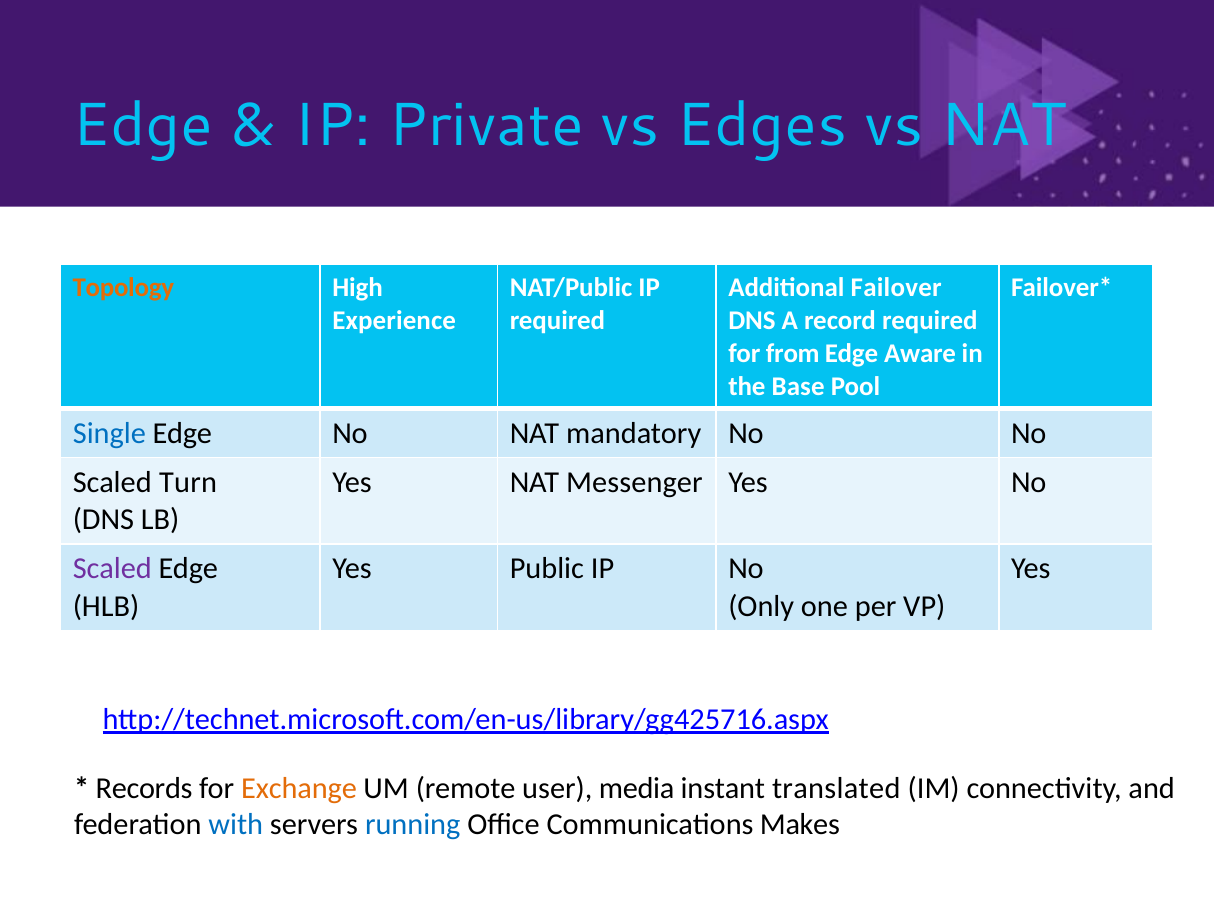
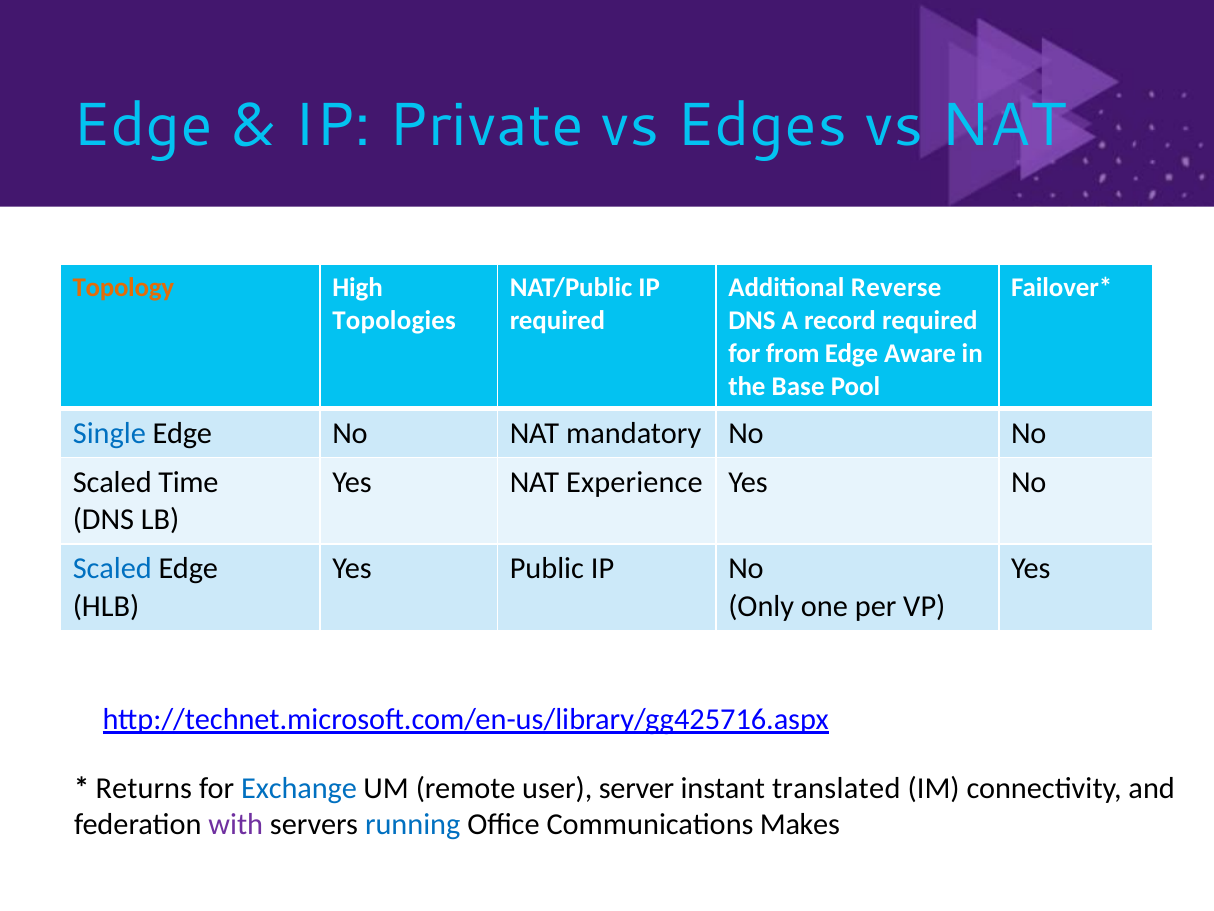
Failover: Failover -> Reverse
Experience: Experience -> Topologies
Turn: Turn -> Time
Messenger: Messenger -> Experience
Scaled at (112, 569) colour: purple -> blue
Records: Records -> Returns
Exchange colour: orange -> blue
media: media -> server
with colour: blue -> purple
